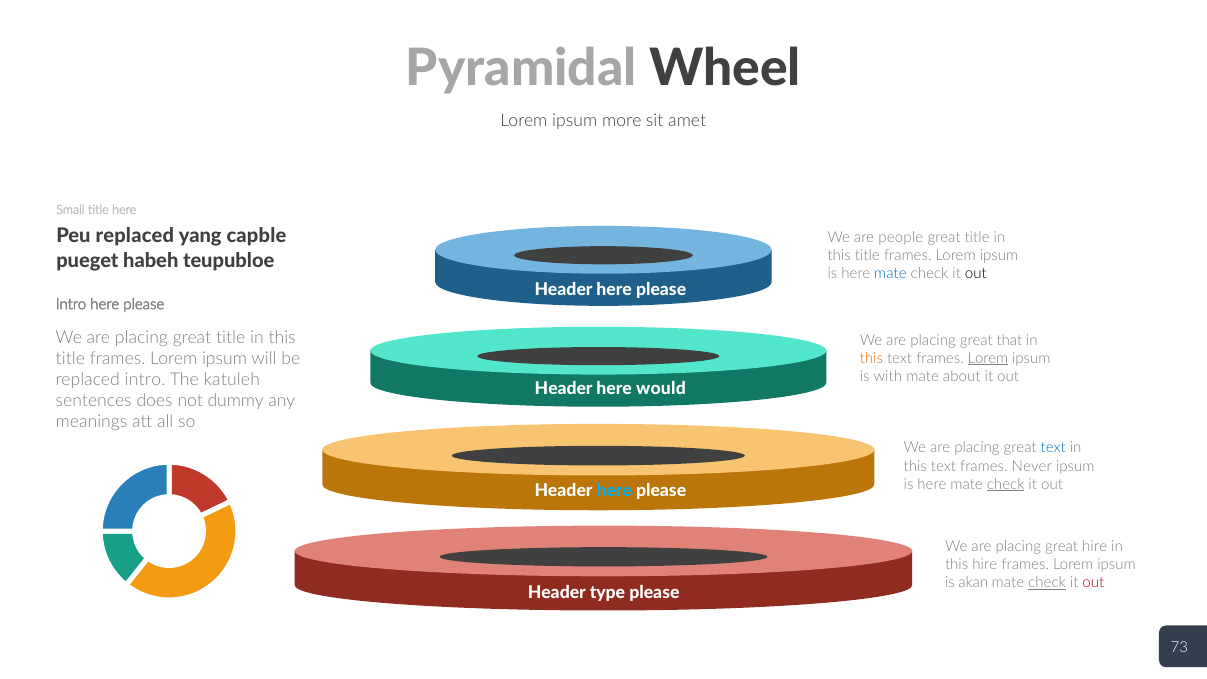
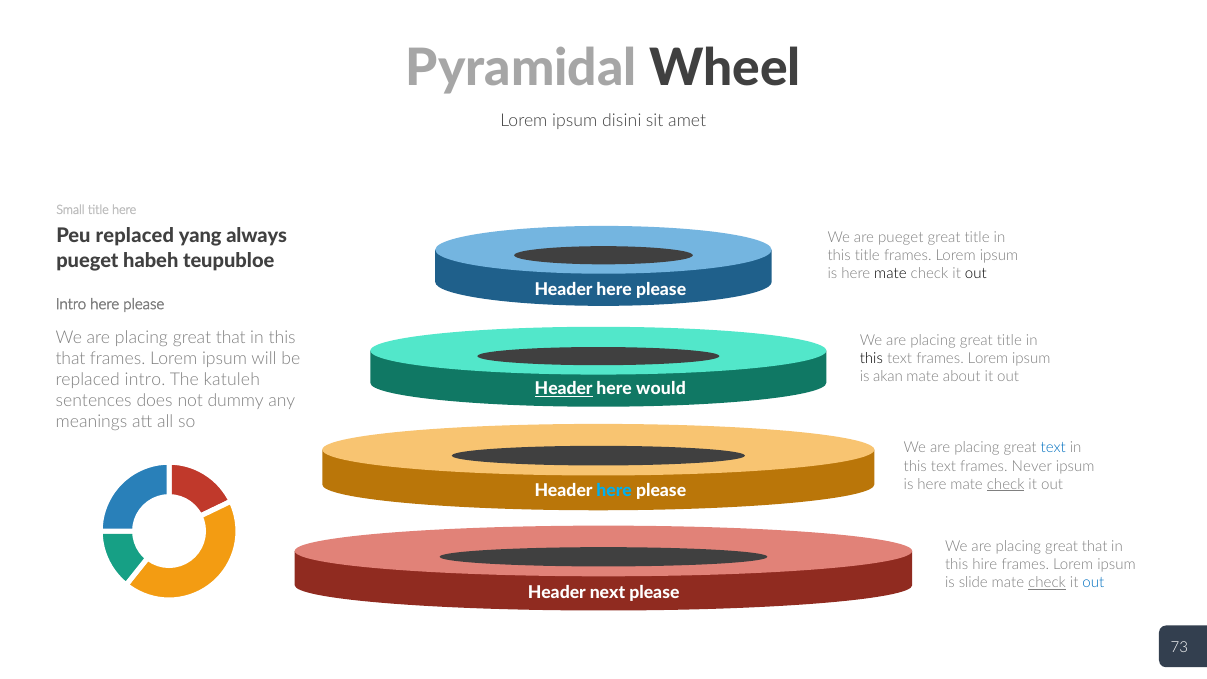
more: more -> disini
capble: capble -> always
are people: people -> pueget
mate at (890, 274) colour: blue -> black
title at (231, 337): title -> that
placing great that: that -> title
title at (70, 358): title -> that
this at (871, 358) colour: orange -> black
Lorem at (988, 358) underline: present -> none
with: with -> akan
Header at (564, 389) underline: none -> present
hire at (1095, 547): hire -> that
akan: akan -> slide
out at (1093, 583) colour: red -> blue
type: type -> next
